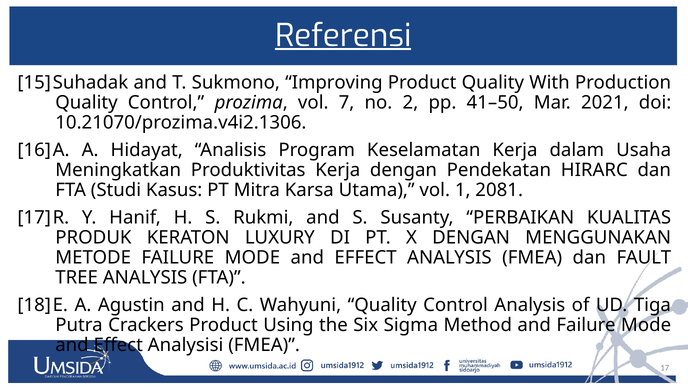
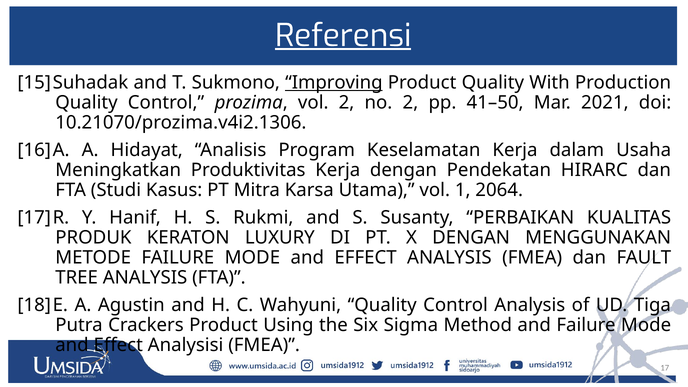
Improving underline: none -> present
vol 7: 7 -> 2
2081: 2081 -> 2064
